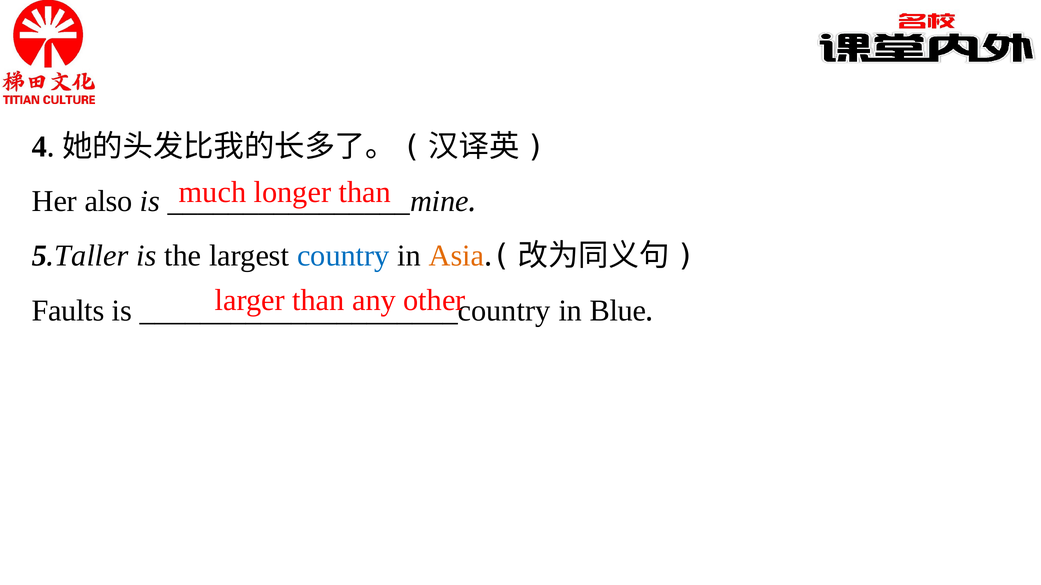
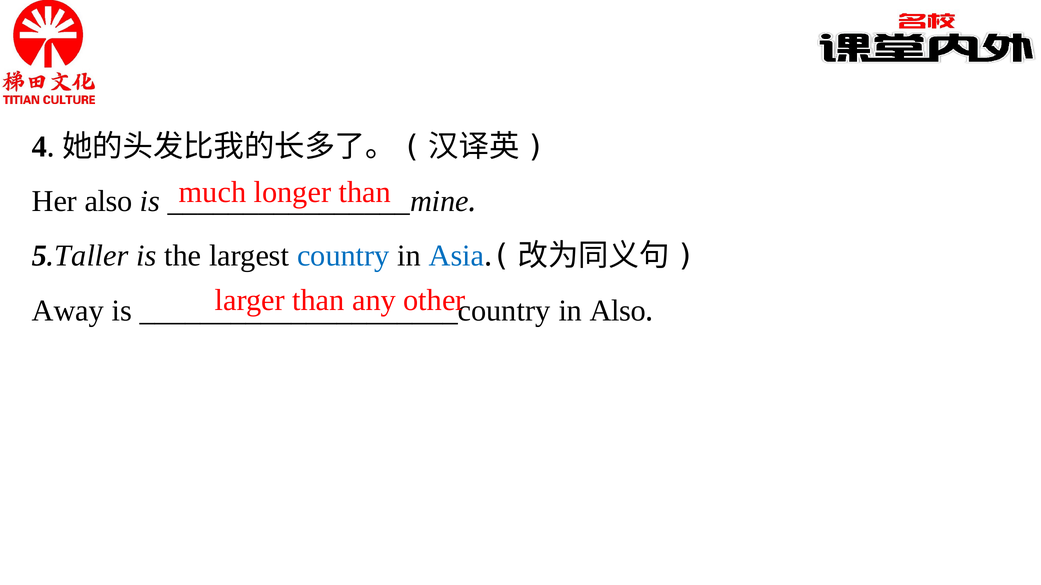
Asia colour: orange -> blue
Faults: Faults -> Away
in Blue: Blue -> Also
